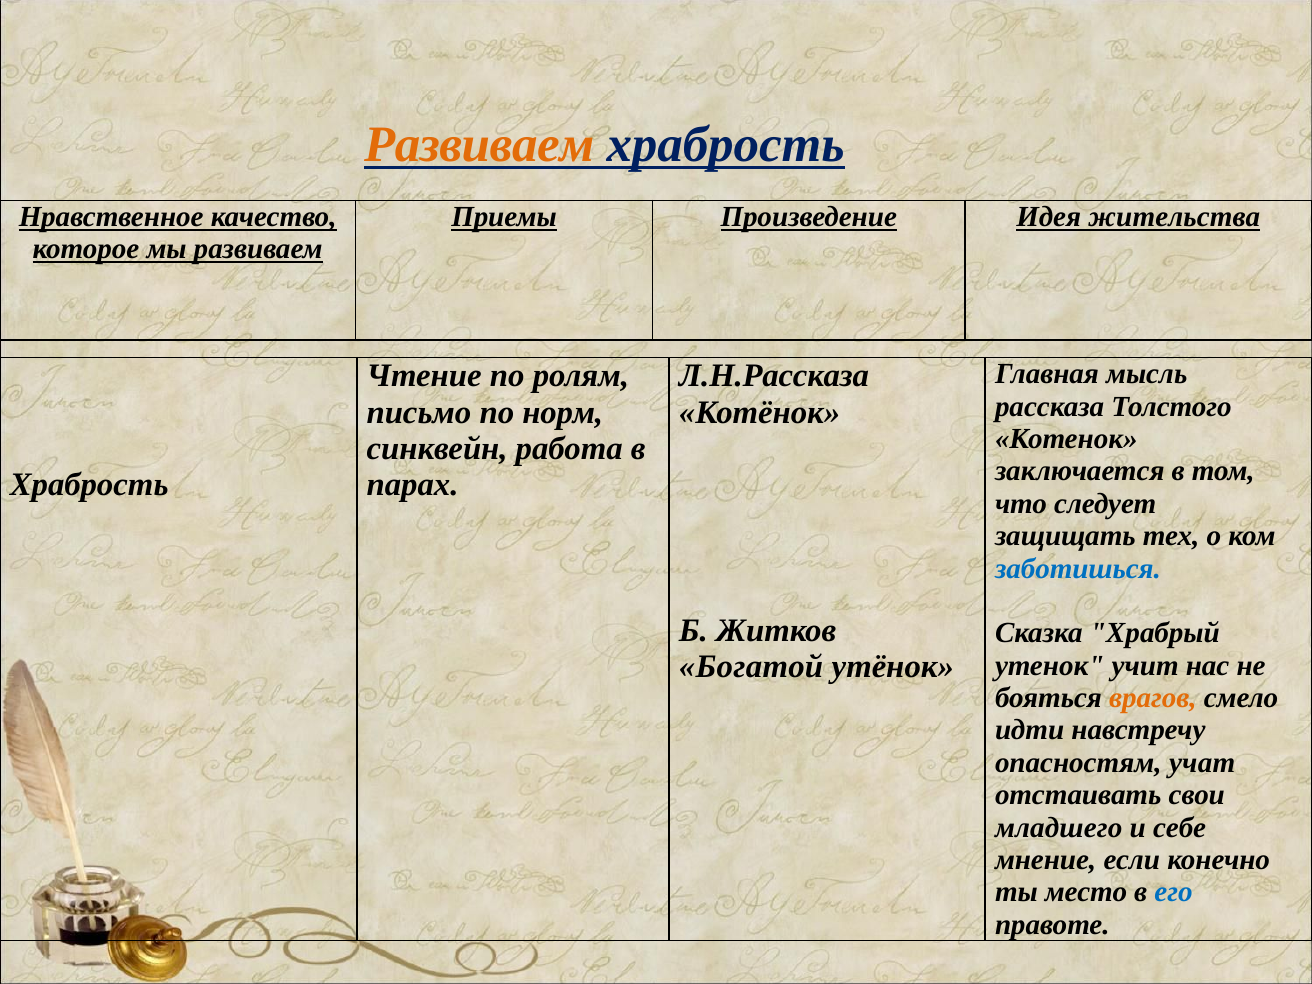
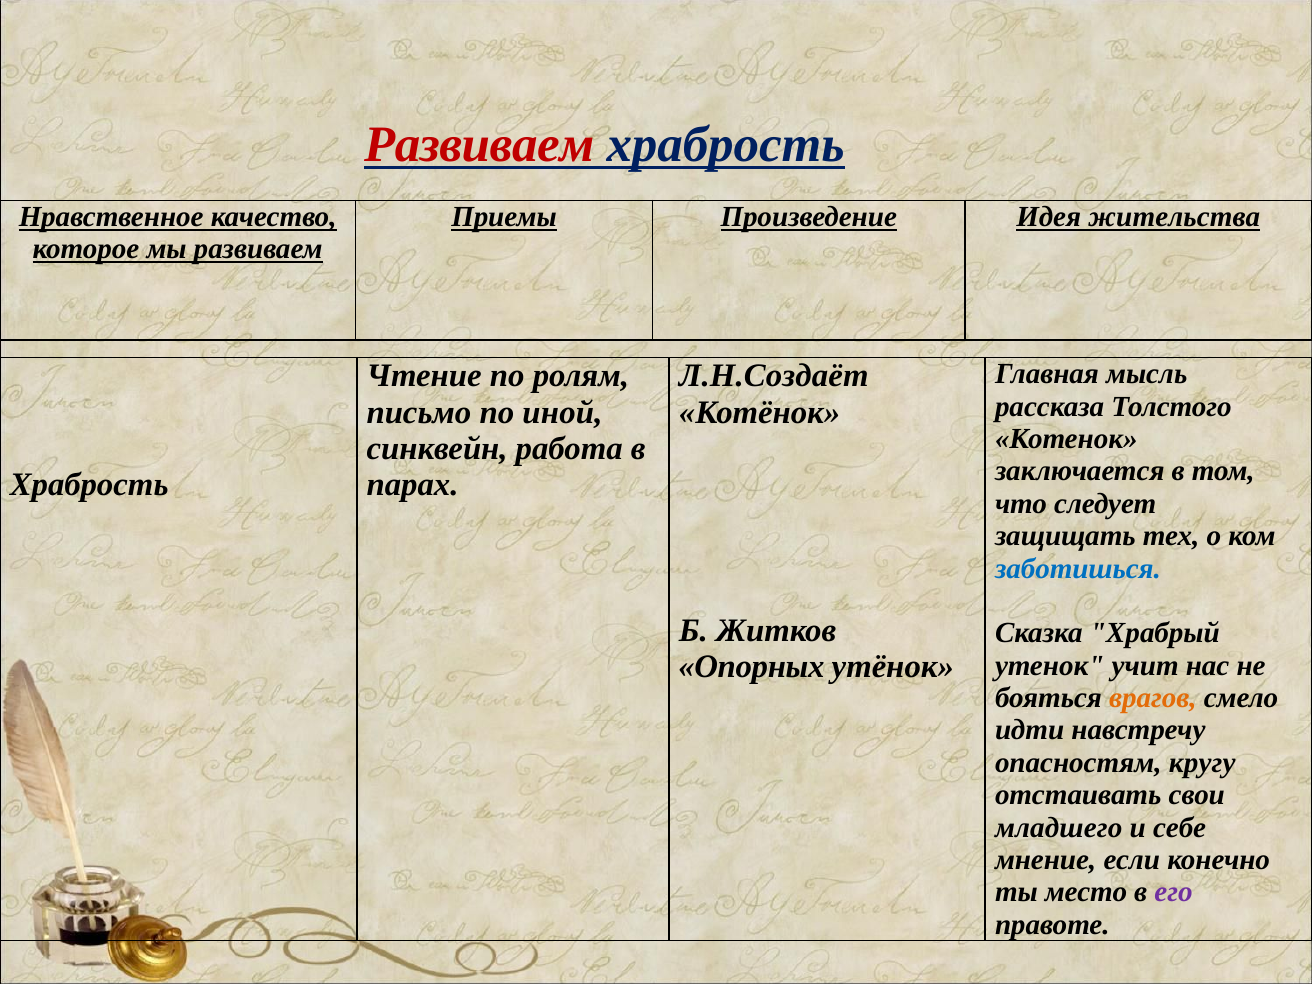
Развиваем at (479, 145) colour: orange -> red
Л.Н.Рассказа: Л.Н.Рассказа -> Л.Н.Создаёт
норм: норм -> иной
Богатой: Богатой -> Опорных
учат: учат -> кругу
его colour: blue -> purple
